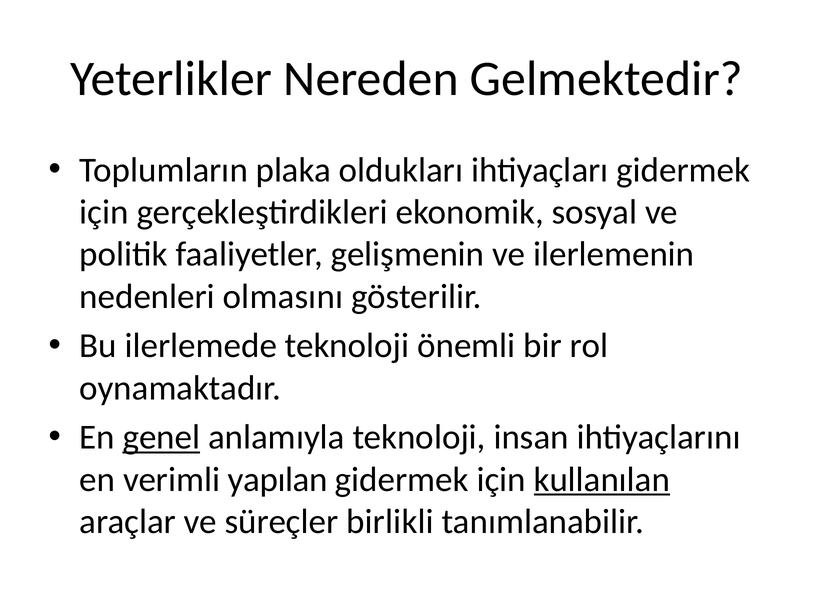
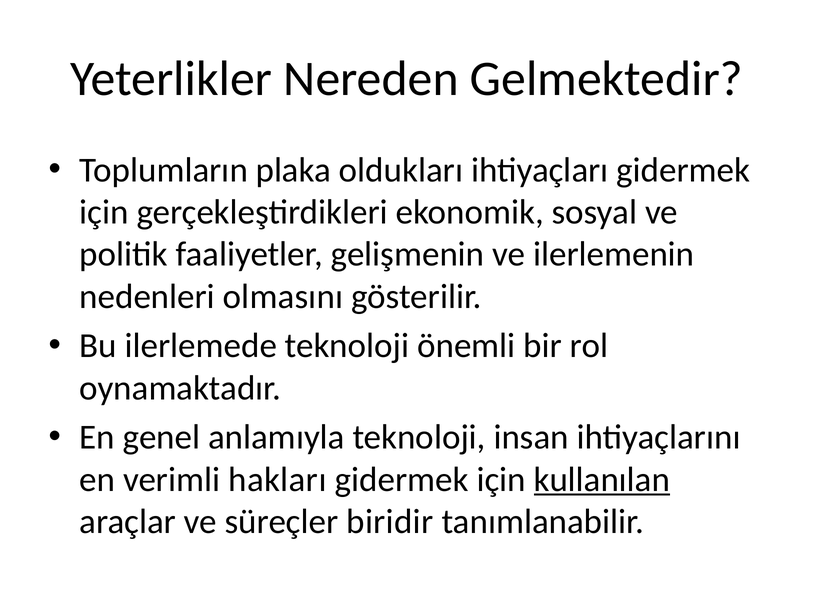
genel underline: present -> none
yapılan: yapılan -> hakları
birlikli: birlikli -> biridir
